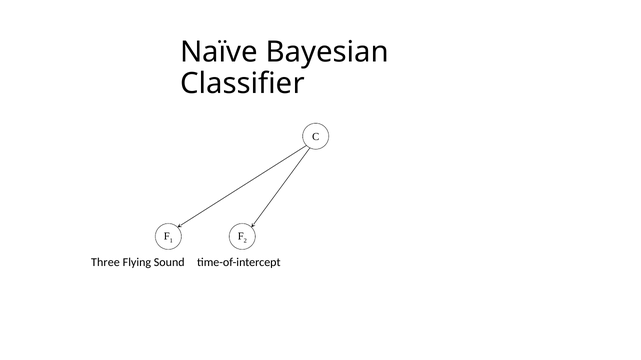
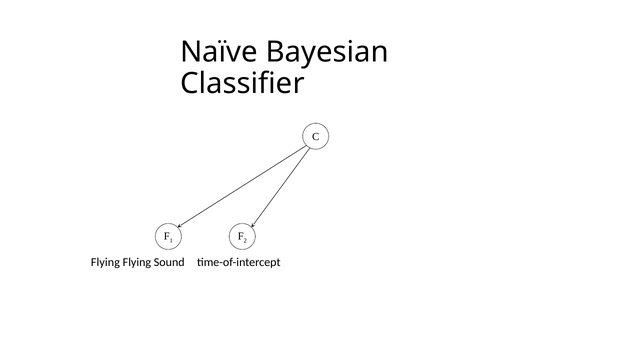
Three at (105, 263): Three -> Flying
